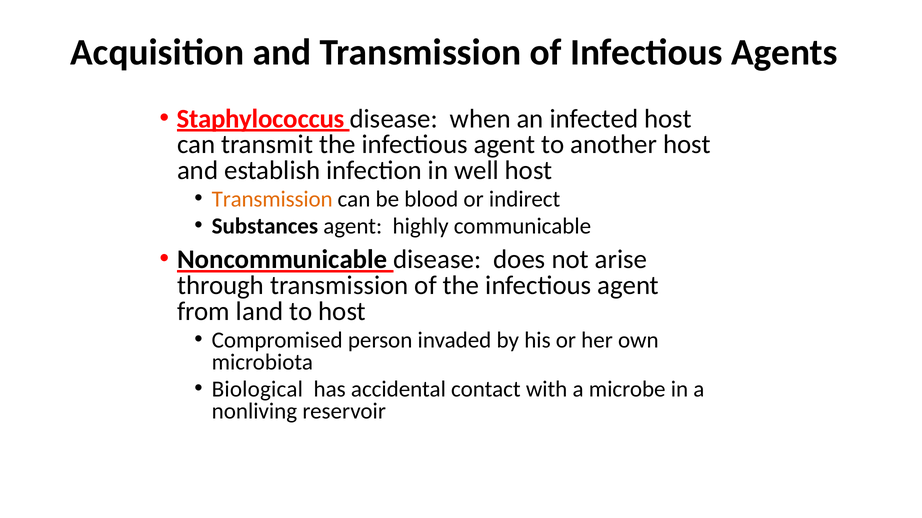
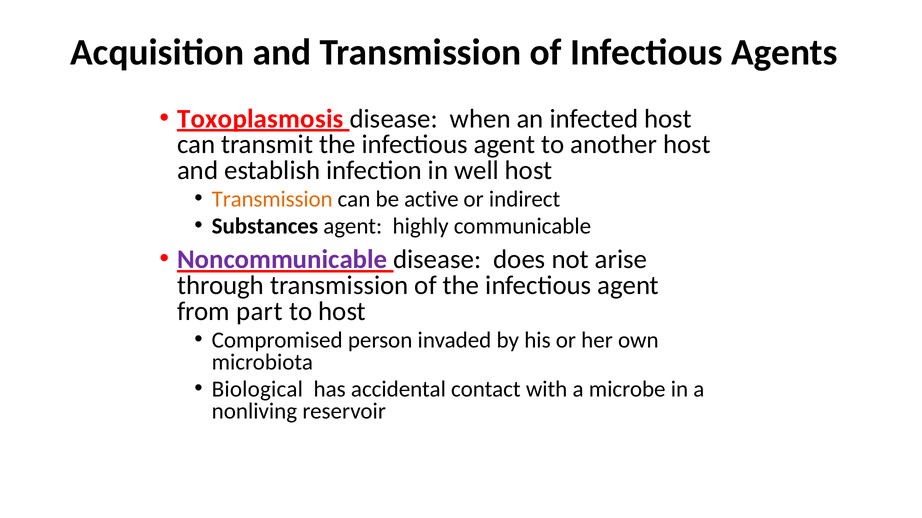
Staphylococcus: Staphylococcus -> Toxoplasmosis
blood: blood -> active
Noncommunicable colour: black -> purple
land: land -> part
